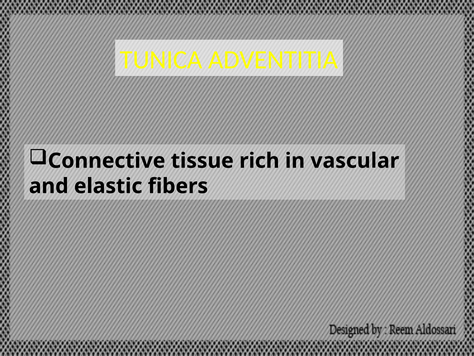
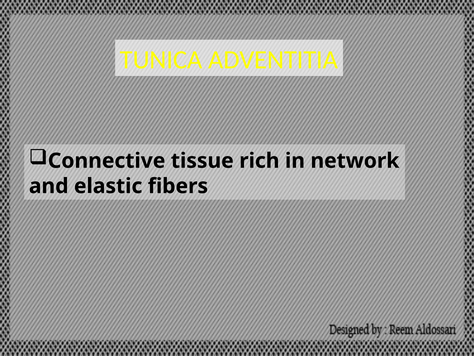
vascular: vascular -> network
